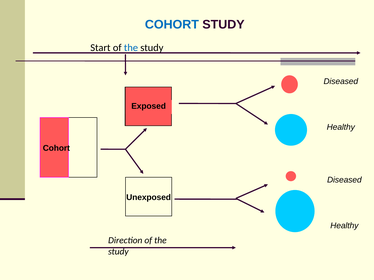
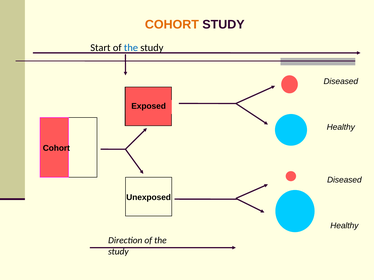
COHORT at (172, 24) colour: blue -> orange
